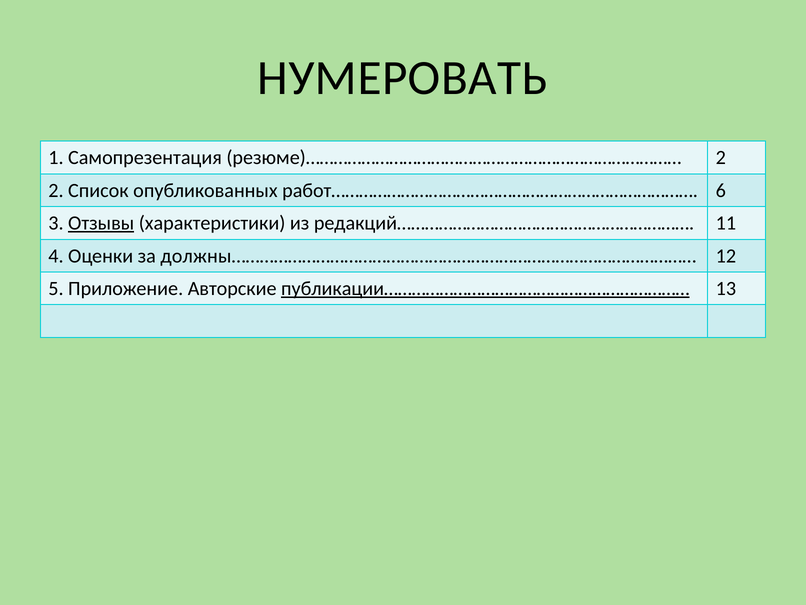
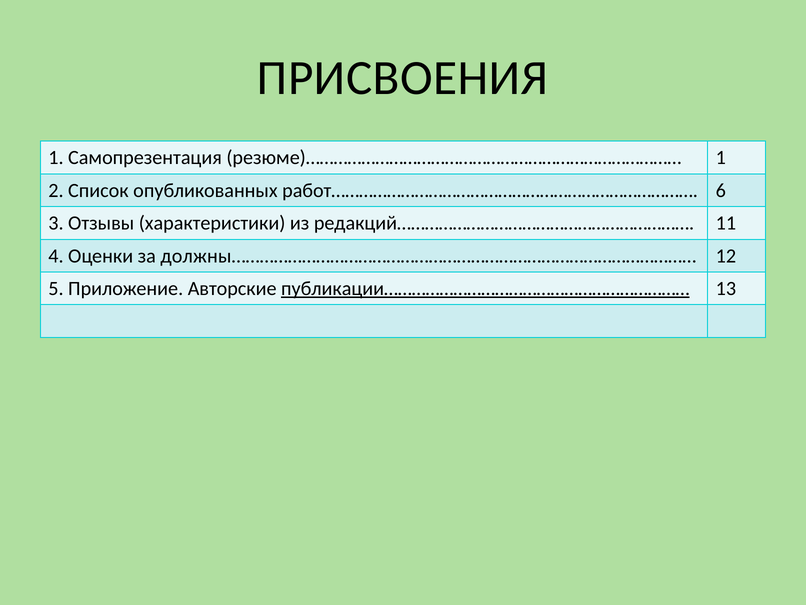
НУМЕРОВАТЬ: НУМЕРОВАТЬ -> ПРИСВОЕНИЯ
резюме)……………………………………………………………………… 2: 2 -> 1
Отзывы underline: present -> none
